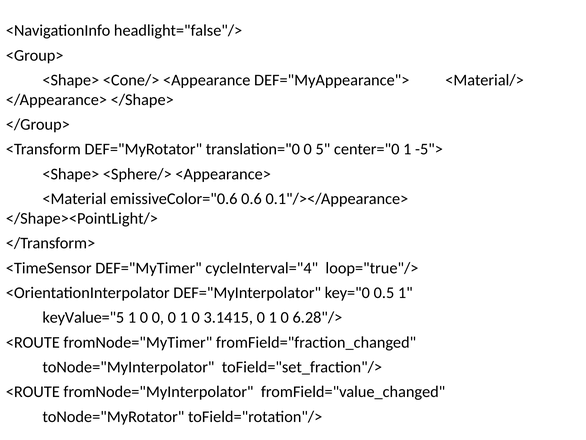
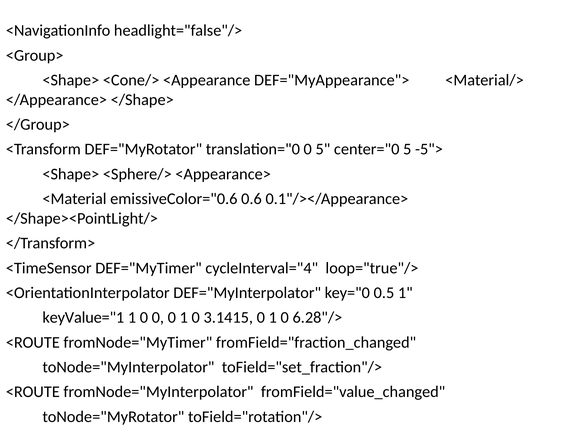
center="0 1: 1 -> 5
keyValue="5: keyValue="5 -> keyValue="1
